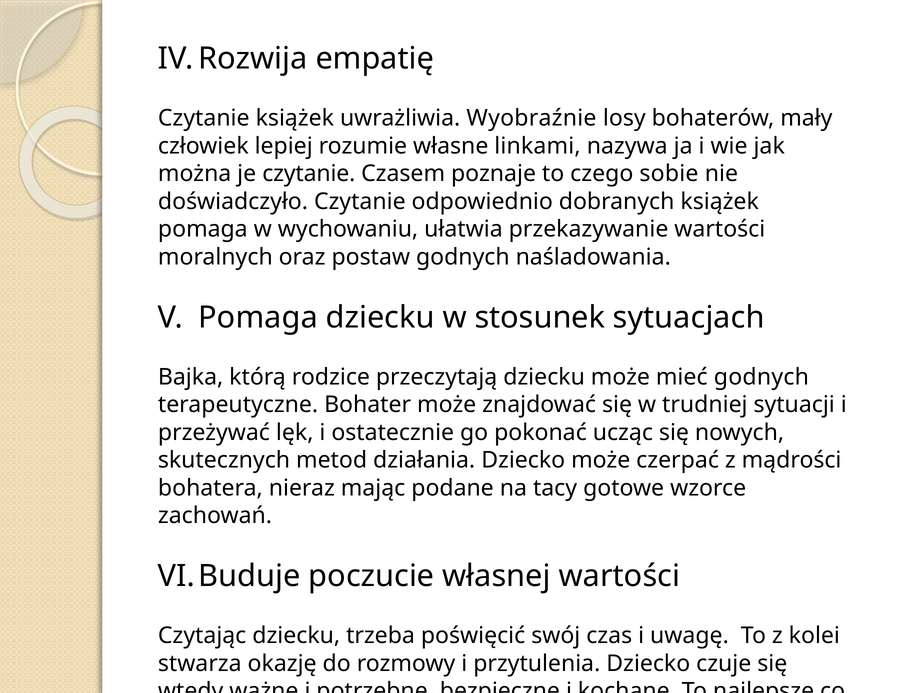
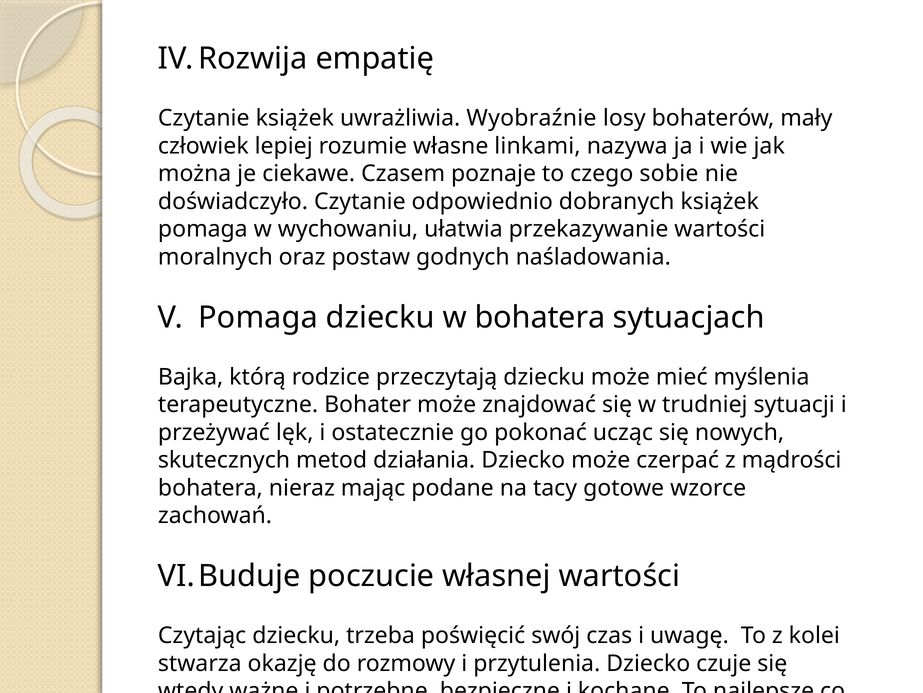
je czytanie: czytanie -> ciekawe
w stosunek: stosunek -> bohatera
mieć godnych: godnych -> myślenia
